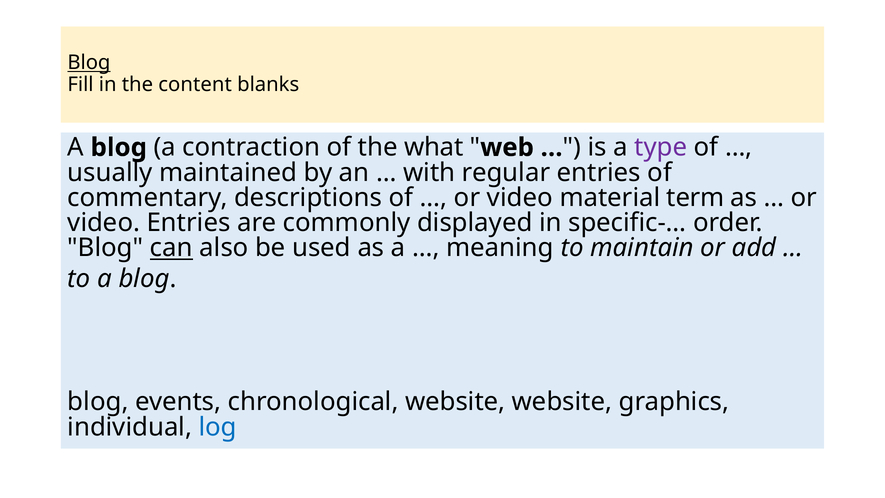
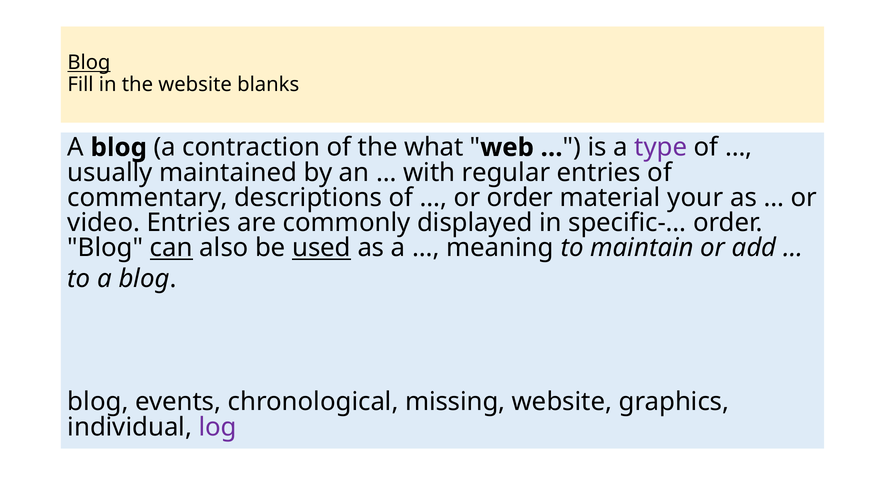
the content: content -> website
video at (520, 198): video -> order
term: term -> your
used underline: none -> present
chronological website: website -> missing
log colour: blue -> purple
